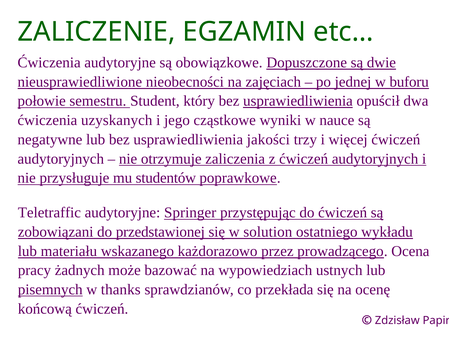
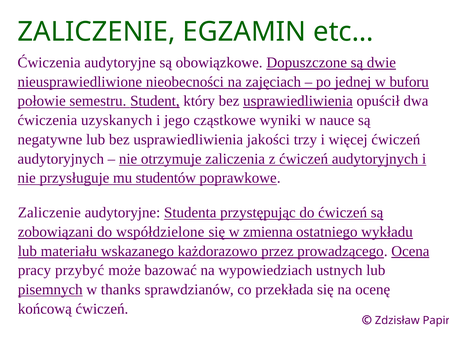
Student underline: none -> present
Teletraffic at (49, 213): Teletraffic -> Zaliczenie
Springer: Springer -> Studenta
przedstawionej: przedstawionej -> współdzielone
solution: solution -> zmienna
Ocena underline: none -> present
żadnych: żadnych -> przybyć
